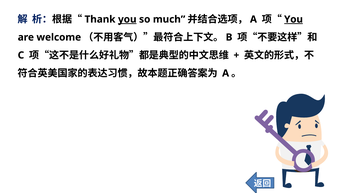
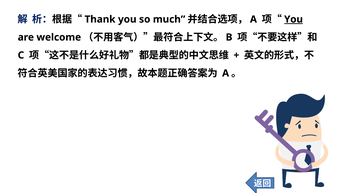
you at (127, 19) underline: present -> none
